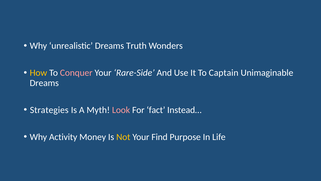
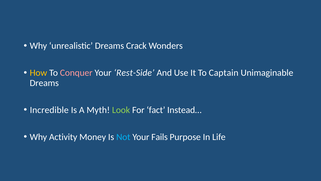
Truth: Truth -> Crack
Rare-Side: Rare-Side -> Rest-Side
Strategies: Strategies -> Incredible
Look colour: pink -> light green
Not colour: yellow -> light blue
Find: Find -> Fails
